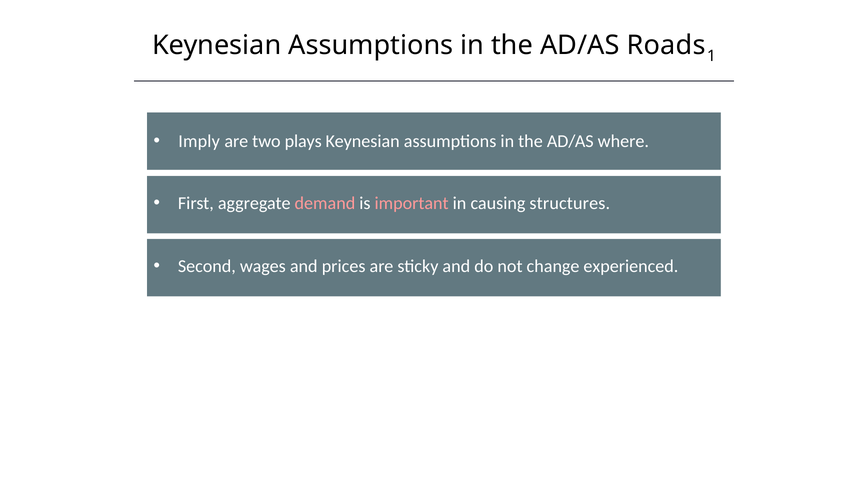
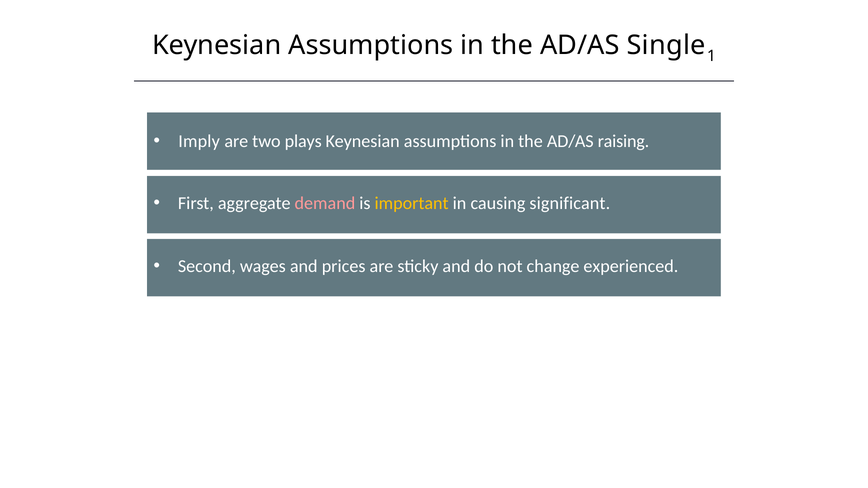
Roads: Roads -> Single
where: where -> raising
important colour: pink -> yellow
structures: structures -> significant
